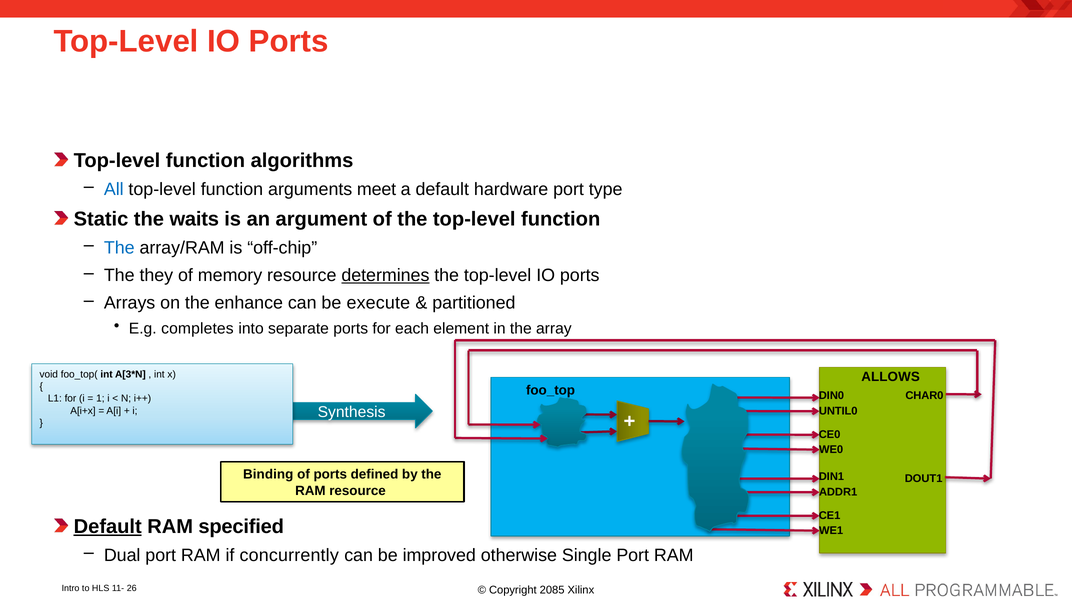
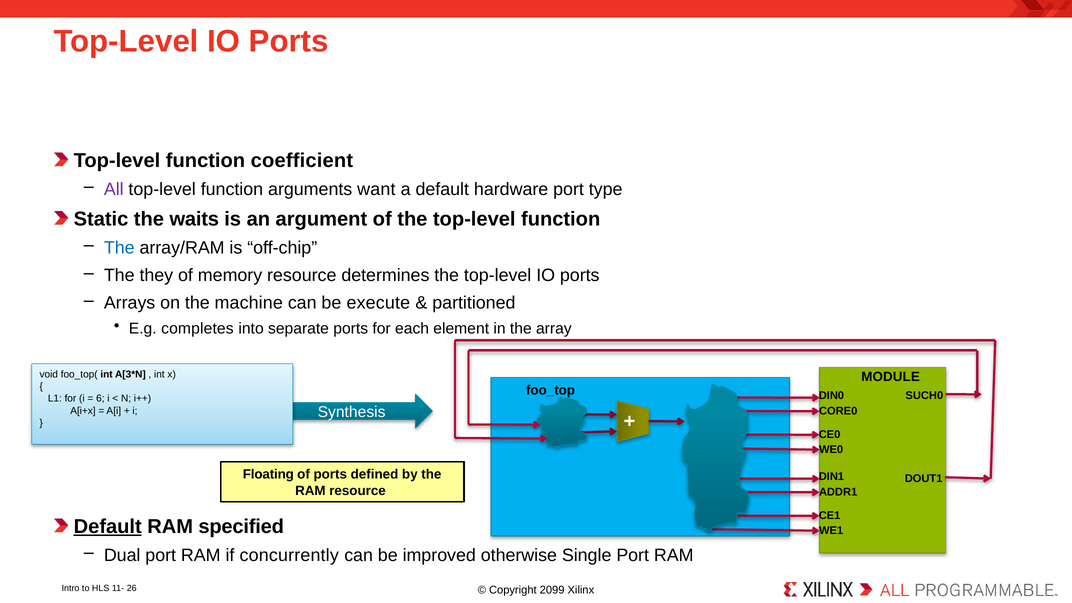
algorithms: algorithms -> coefficient
All colour: blue -> purple
meet: meet -> want
determines underline: present -> none
enhance: enhance -> machine
ALLOWS: ALLOWS -> MODULE
CHAR0: CHAR0 -> SUCH0
1: 1 -> 6
UNTIL0: UNTIL0 -> CORE0
Binding: Binding -> Floating
2085: 2085 -> 2099
